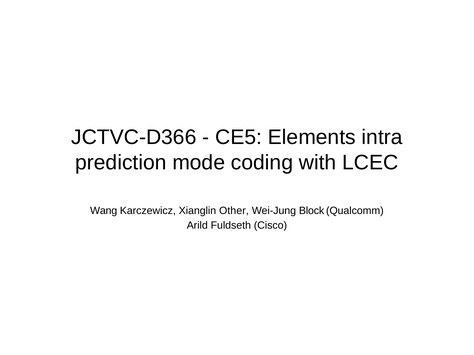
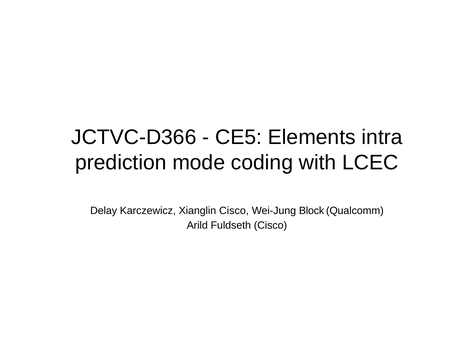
Wang: Wang -> Delay
Xianglin Other: Other -> Cisco
